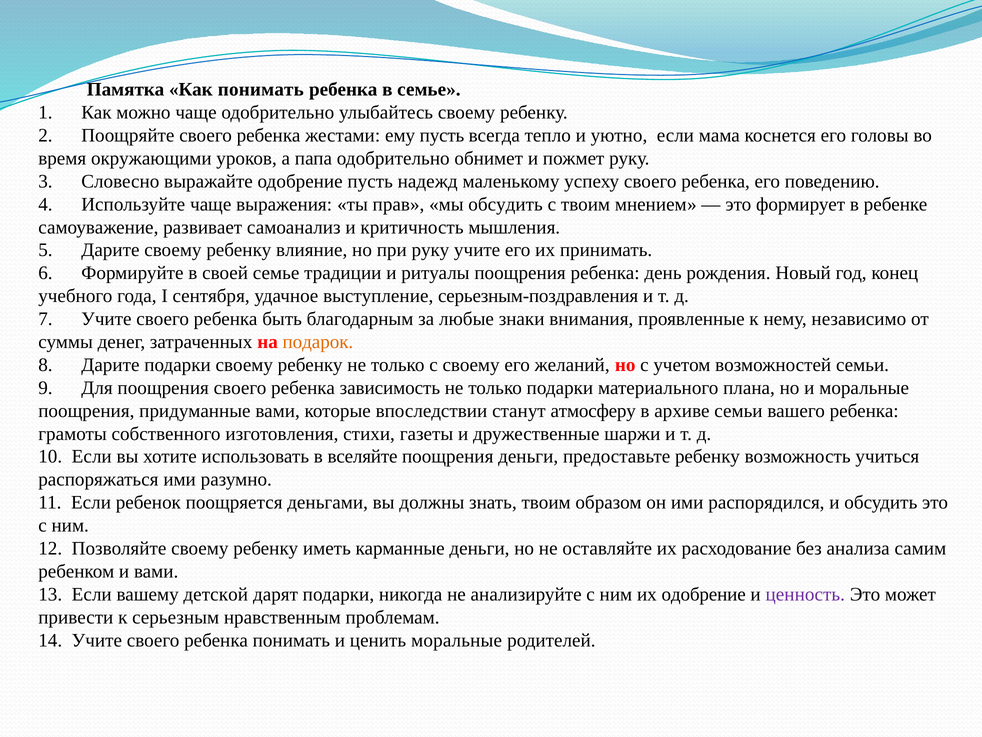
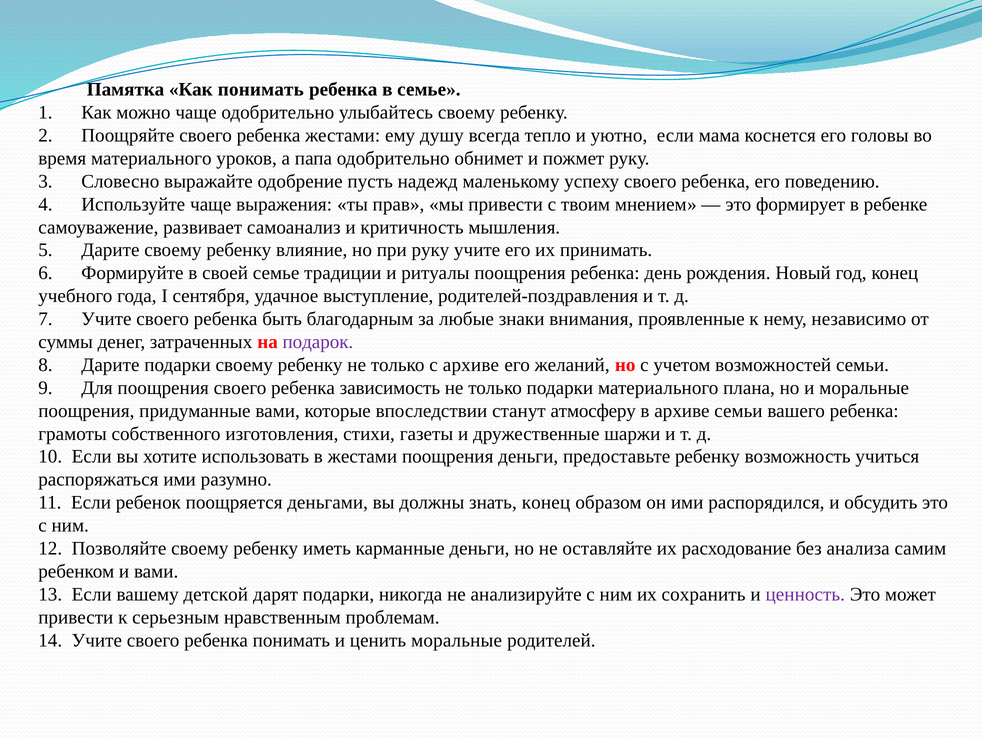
ему пусть: пусть -> душу
время окружающими: окружающими -> материального
мы обсудить: обсудить -> привести
серьезным-поздравления: серьезным-поздравления -> родителей-поздравления
подарок colour: orange -> purple
с своему: своему -> архиве
в вселяйте: вселяйте -> жестами
знать твоим: твоим -> конец
их одобрение: одобрение -> сохранить
